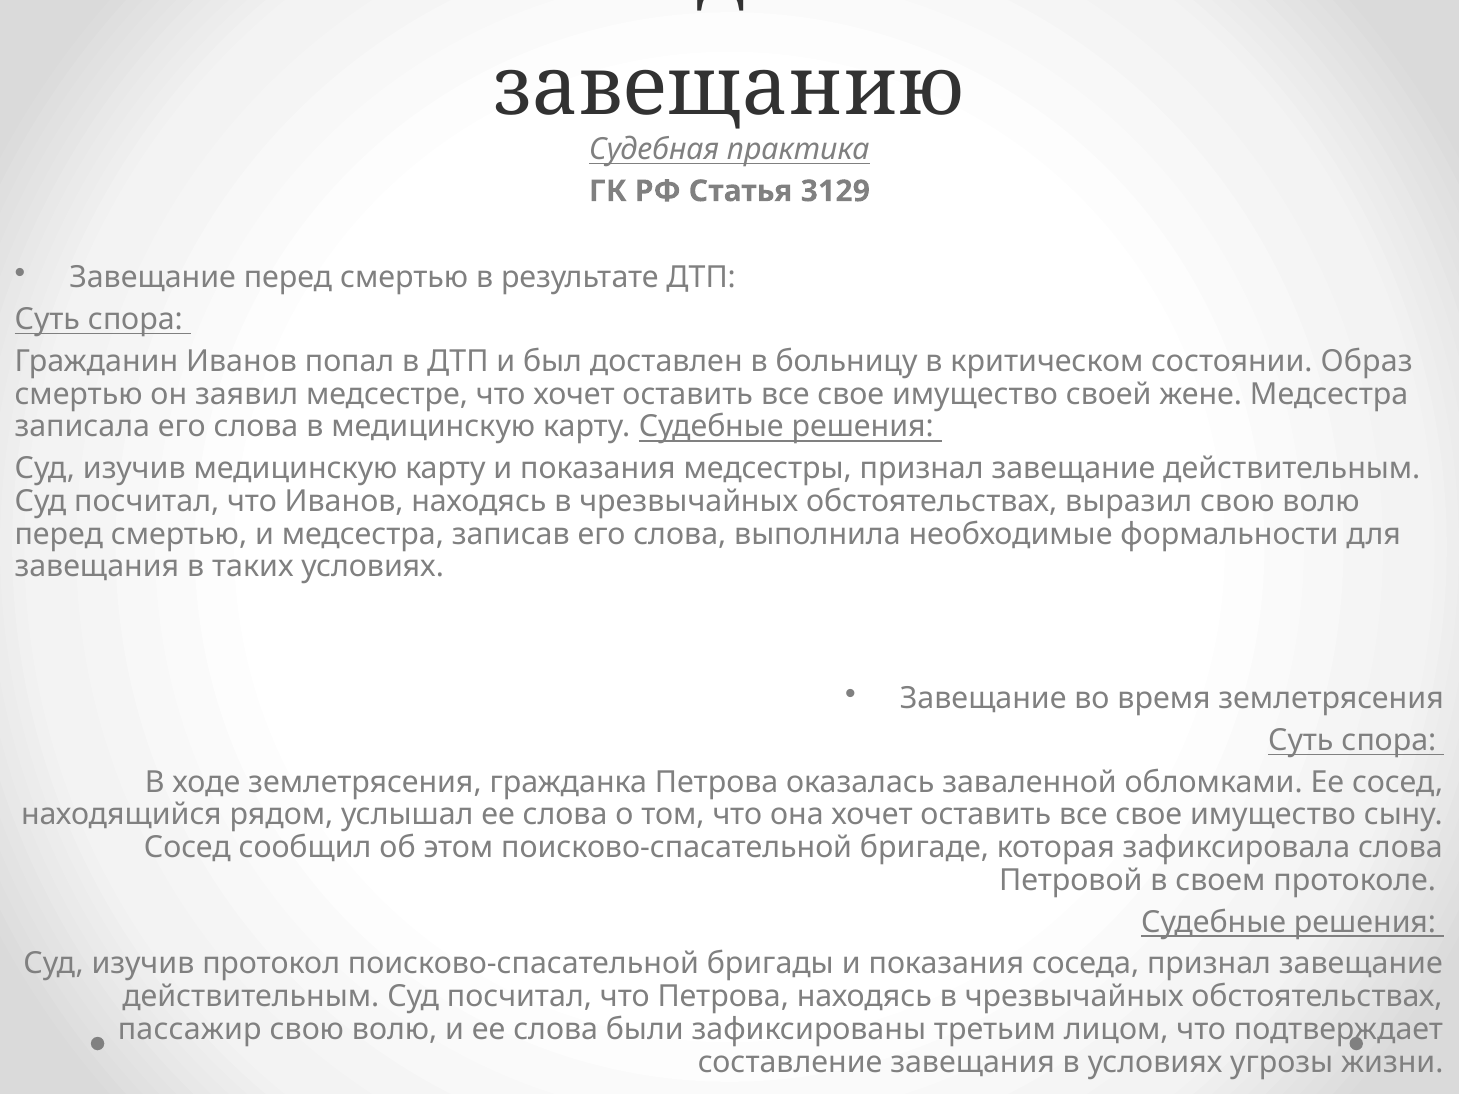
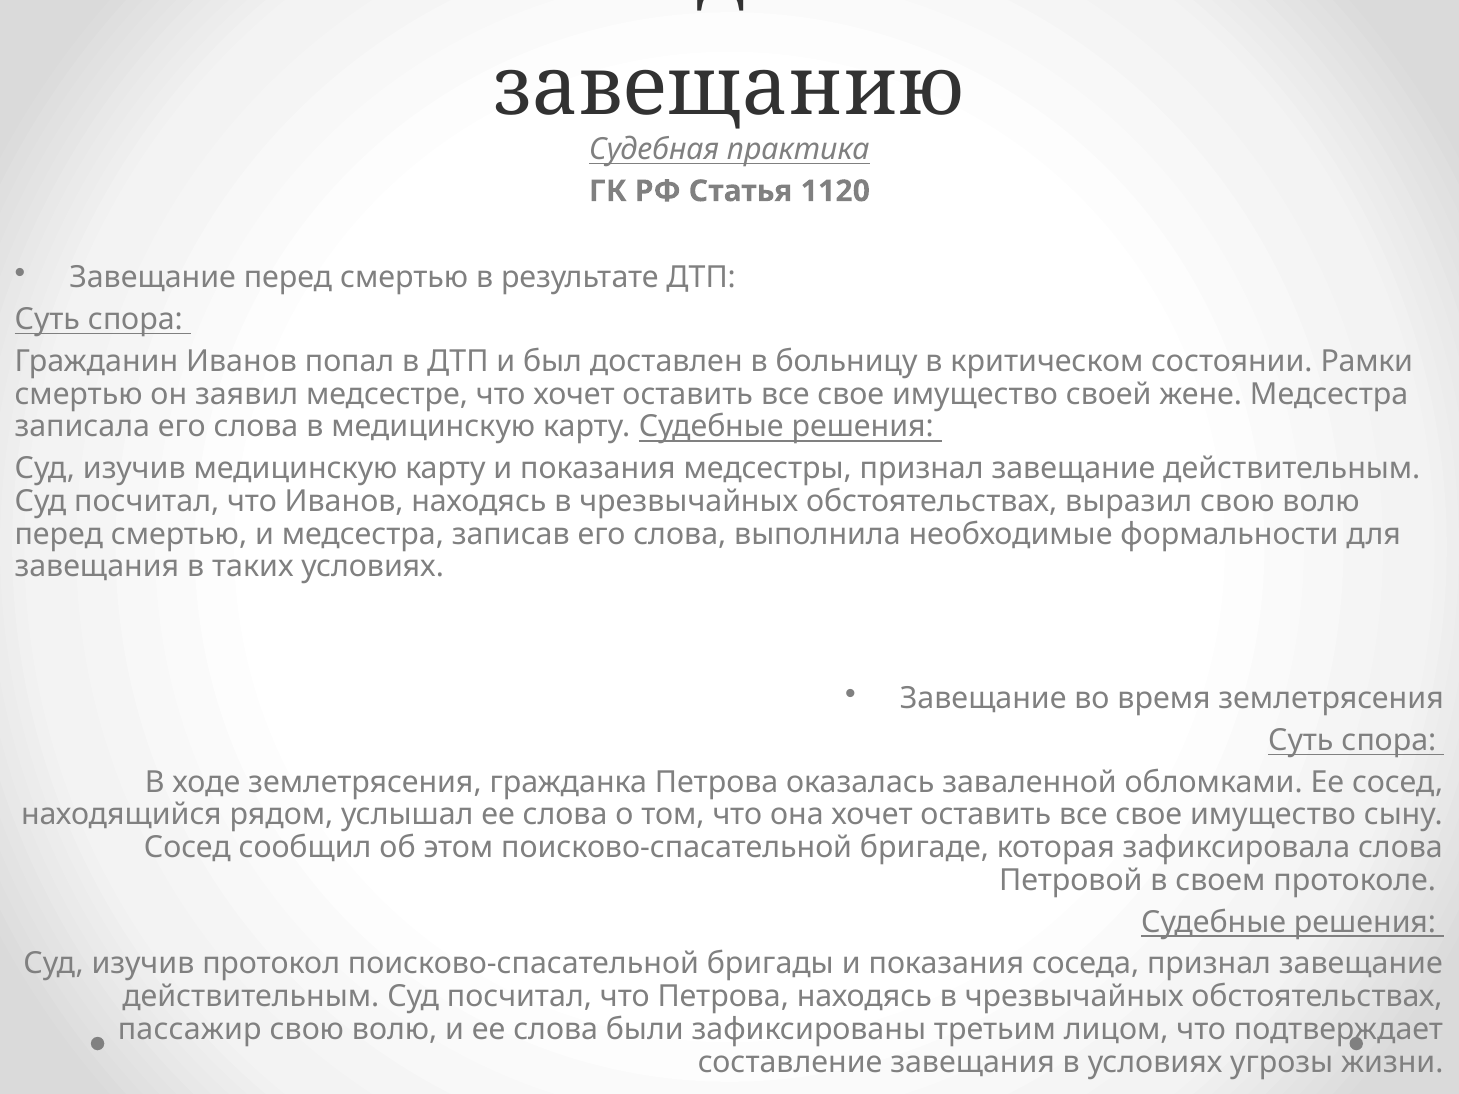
3129: 3129 -> 1120
Образ: Образ -> Рамки
